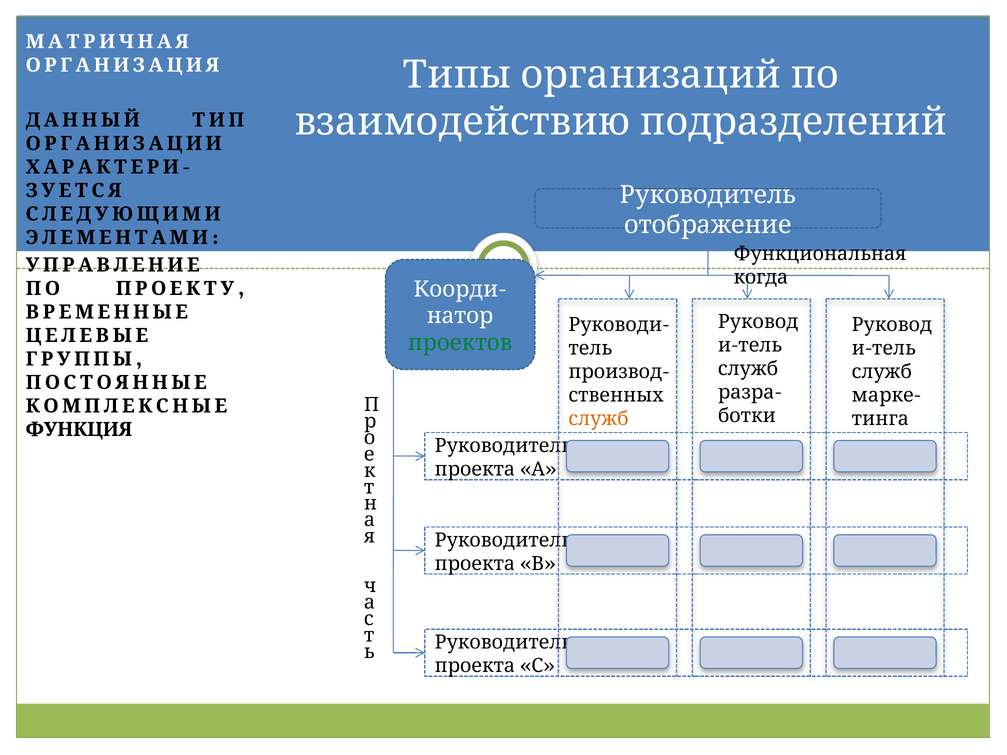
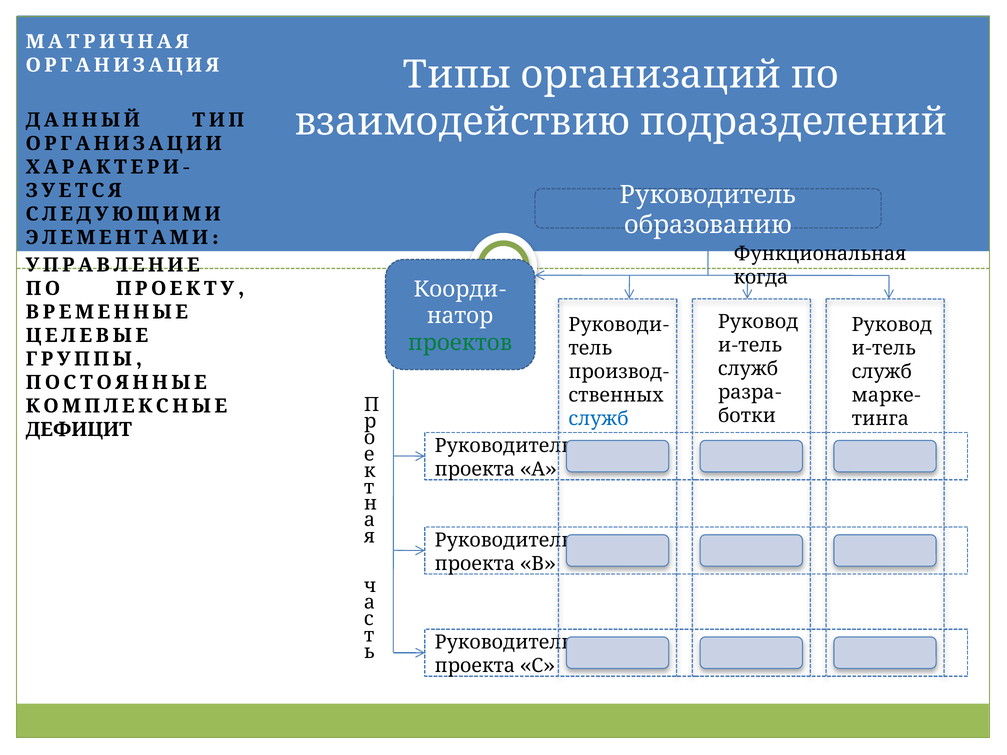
отображение: отображение -> образованию
служб at (599, 419) colour: orange -> blue
ФУНКЦИЯ: ФУНКЦИЯ -> ДЕФИЦИТ
